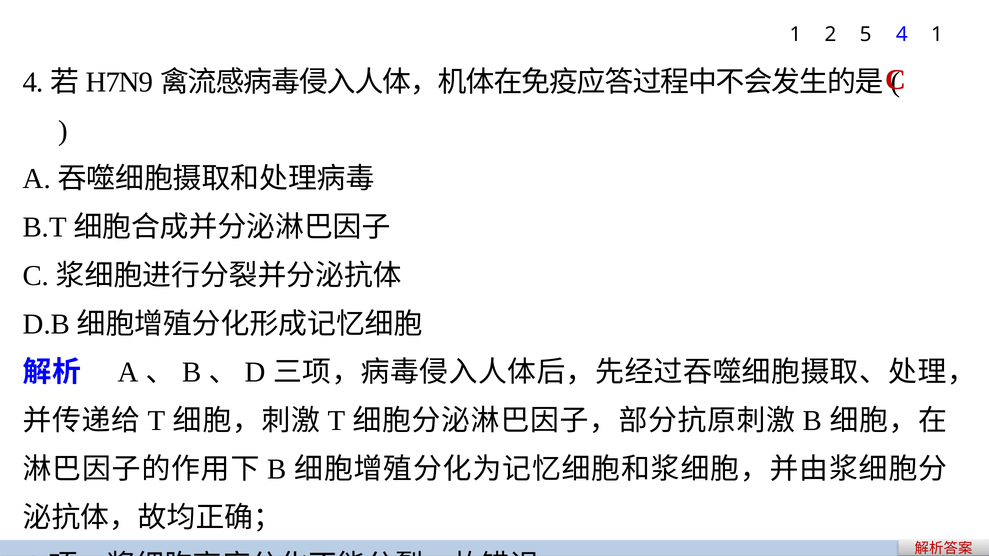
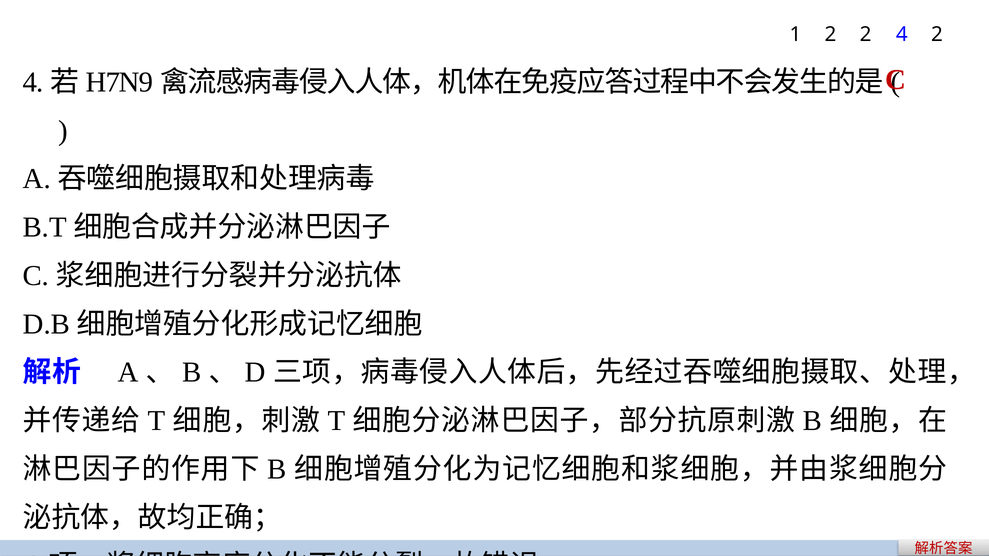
2 5: 5 -> 2
4 1: 1 -> 2
